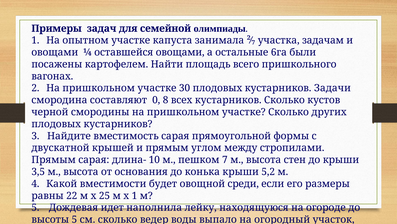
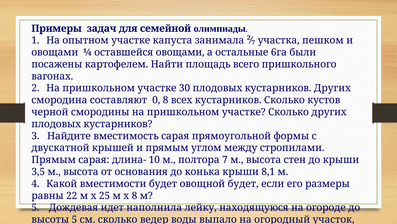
задачам: задачам -> пешком
кустарников Задачи: Задачи -> Других
пешком: пешком -> полтора
5,2: 5,2 -> 8,1
овощной среди: среди -> будет
х 1: 1 -> 8
